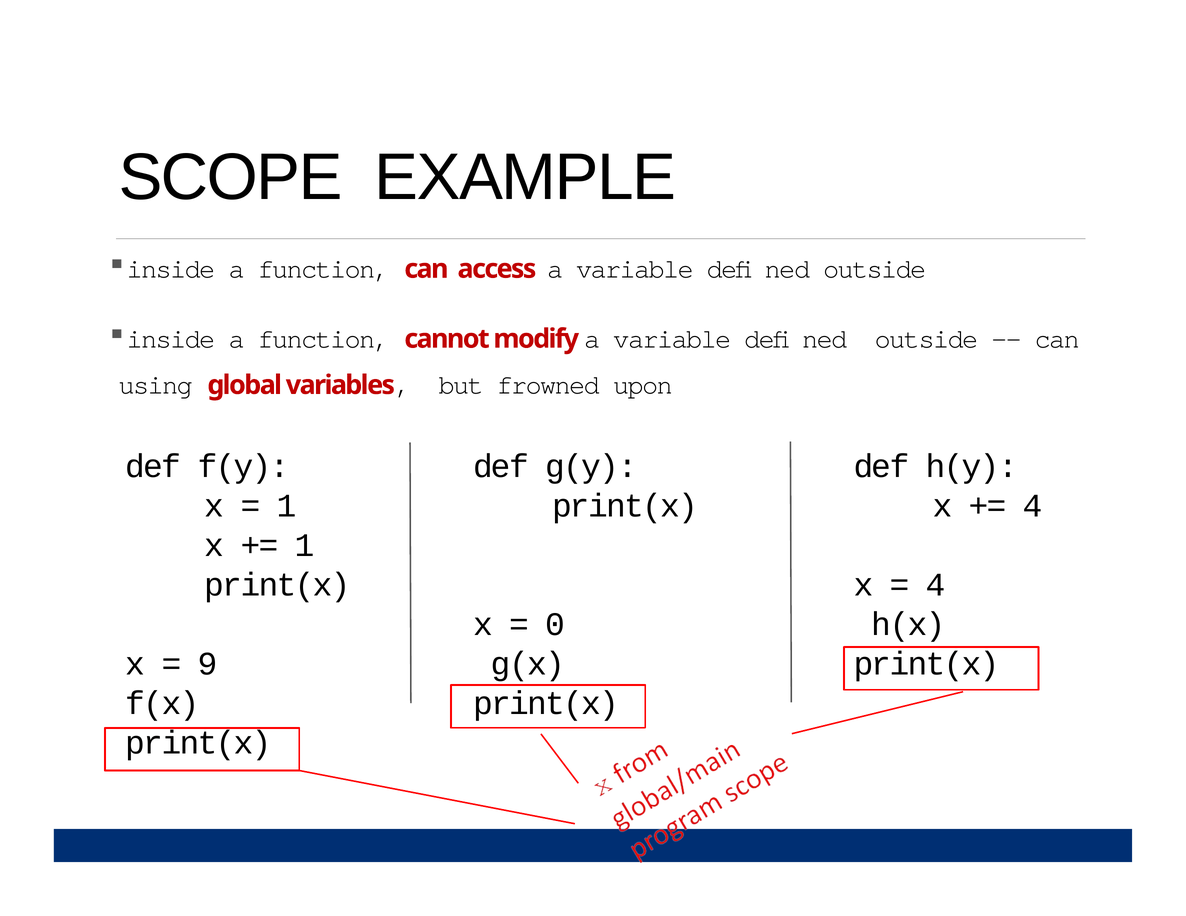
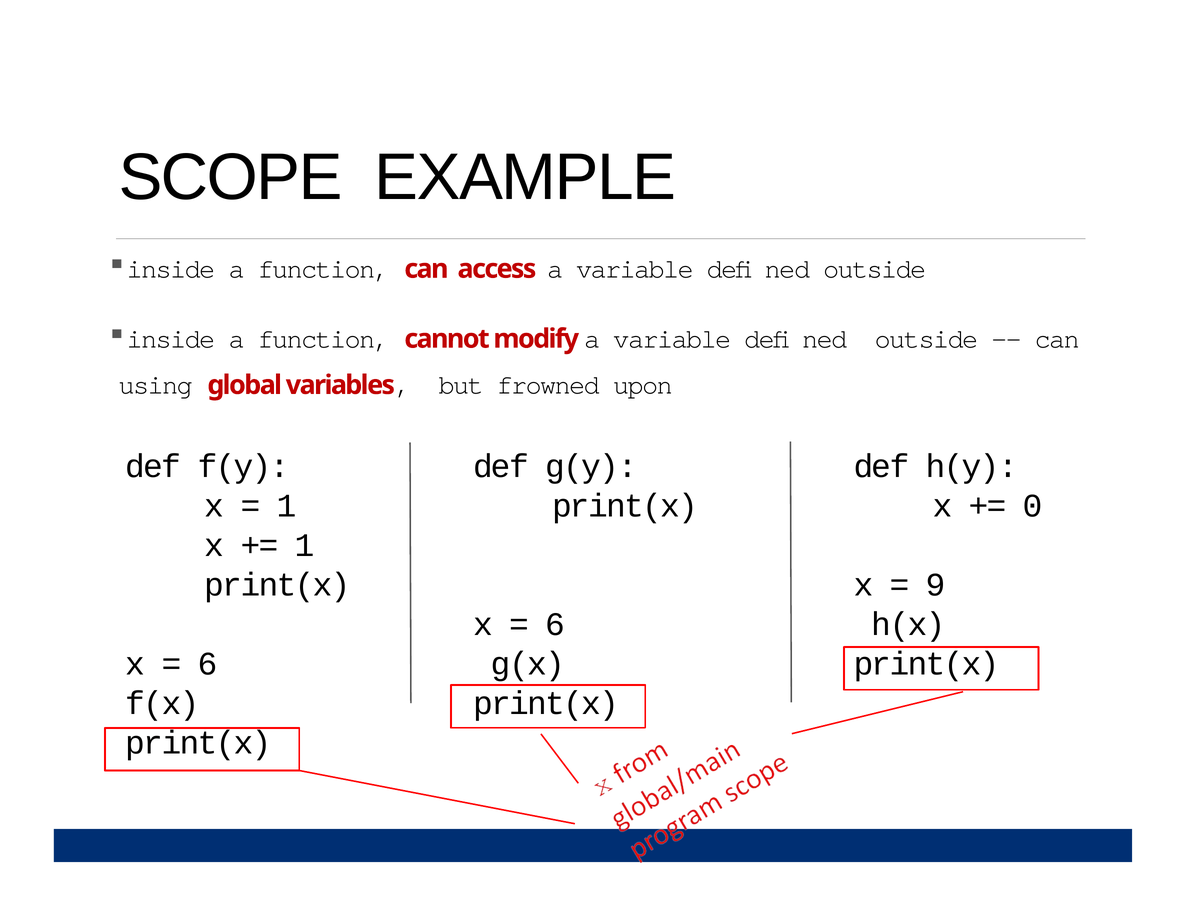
4 at (1033, 506): 4 -> 0
4 at (936, 585): 4 -> 9
0 at (555, 625): 0 -> 6
9 at (208, 664): 9 -> 6
